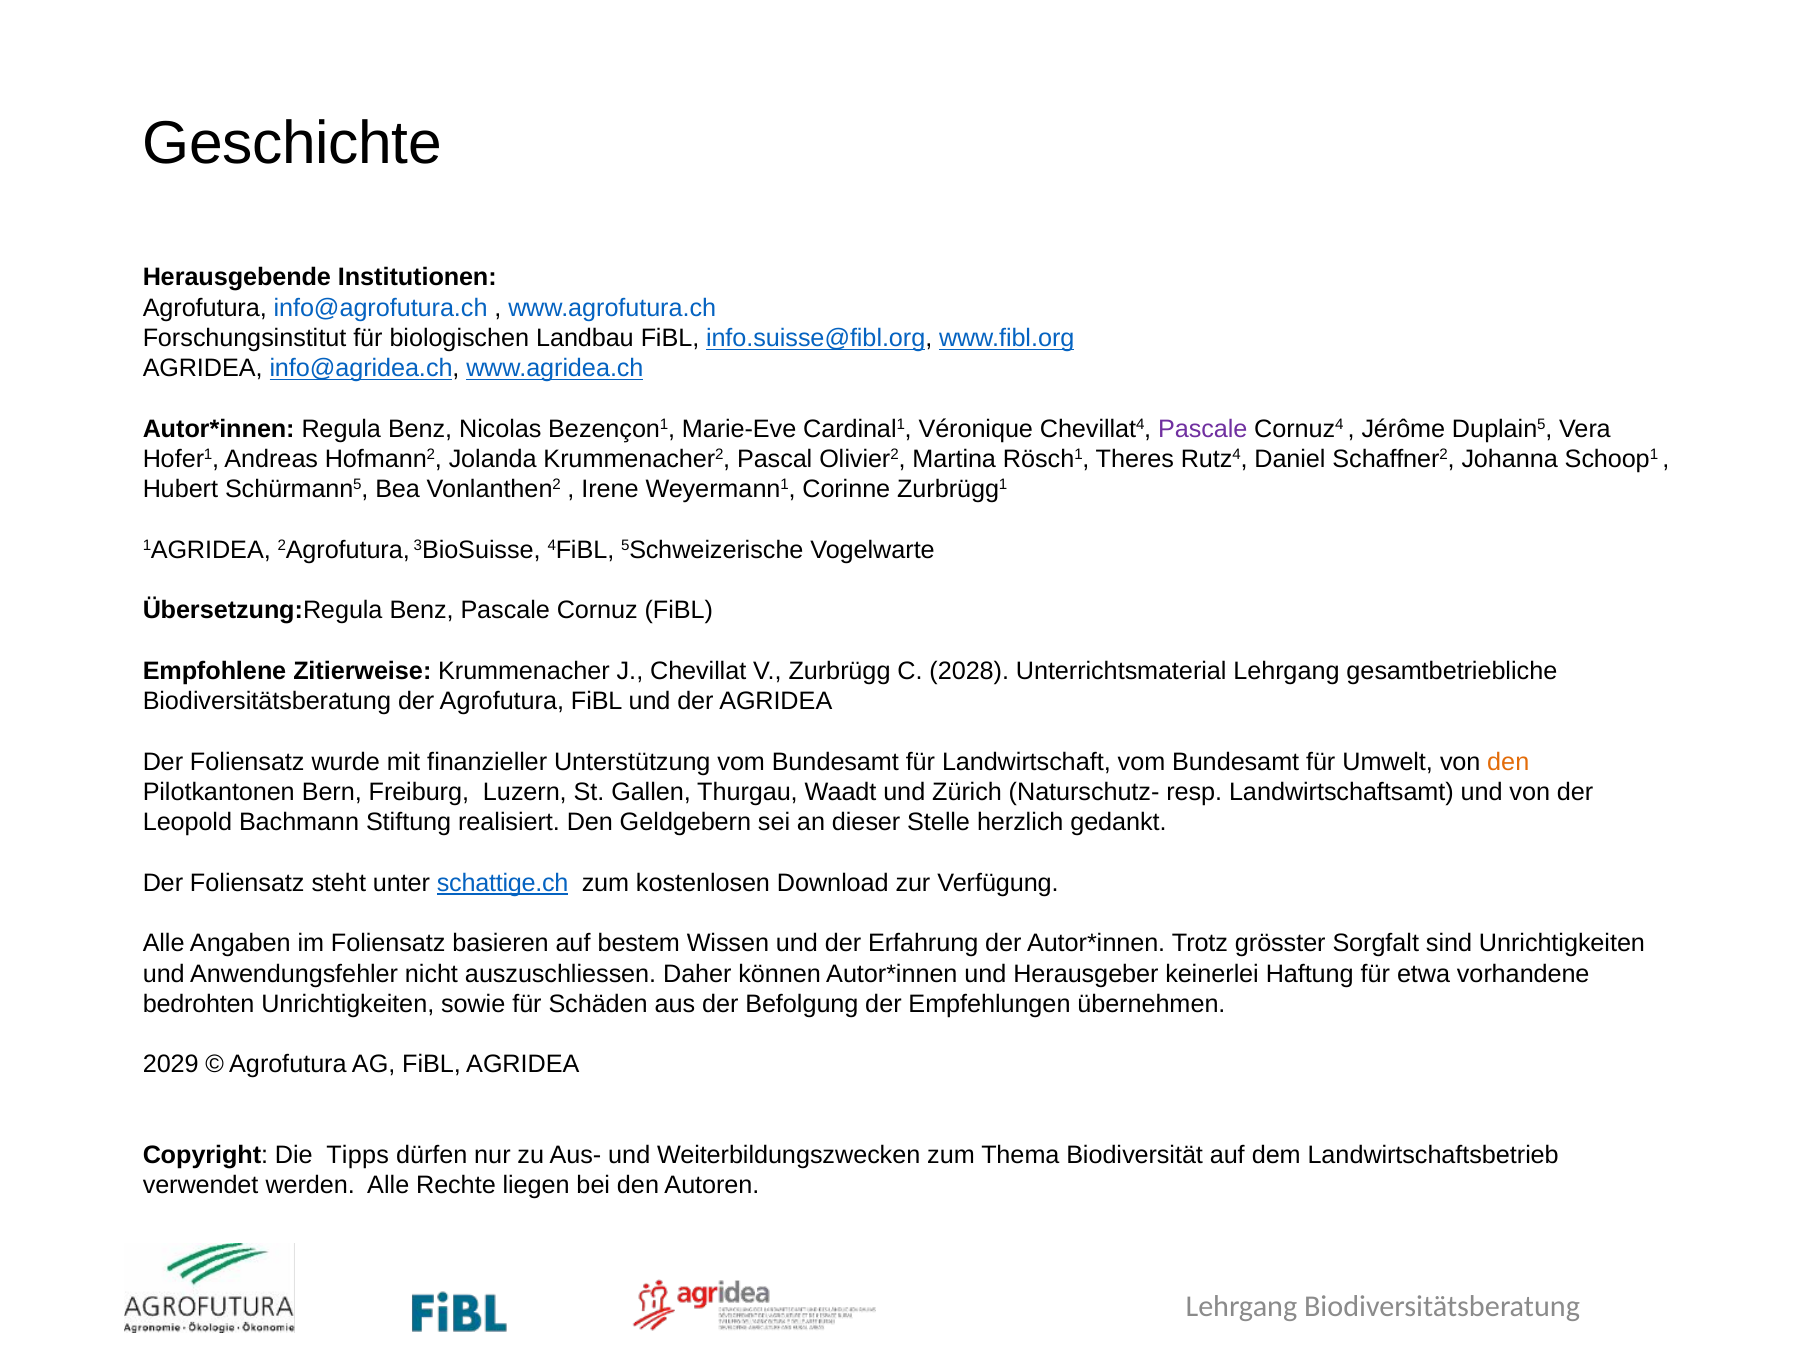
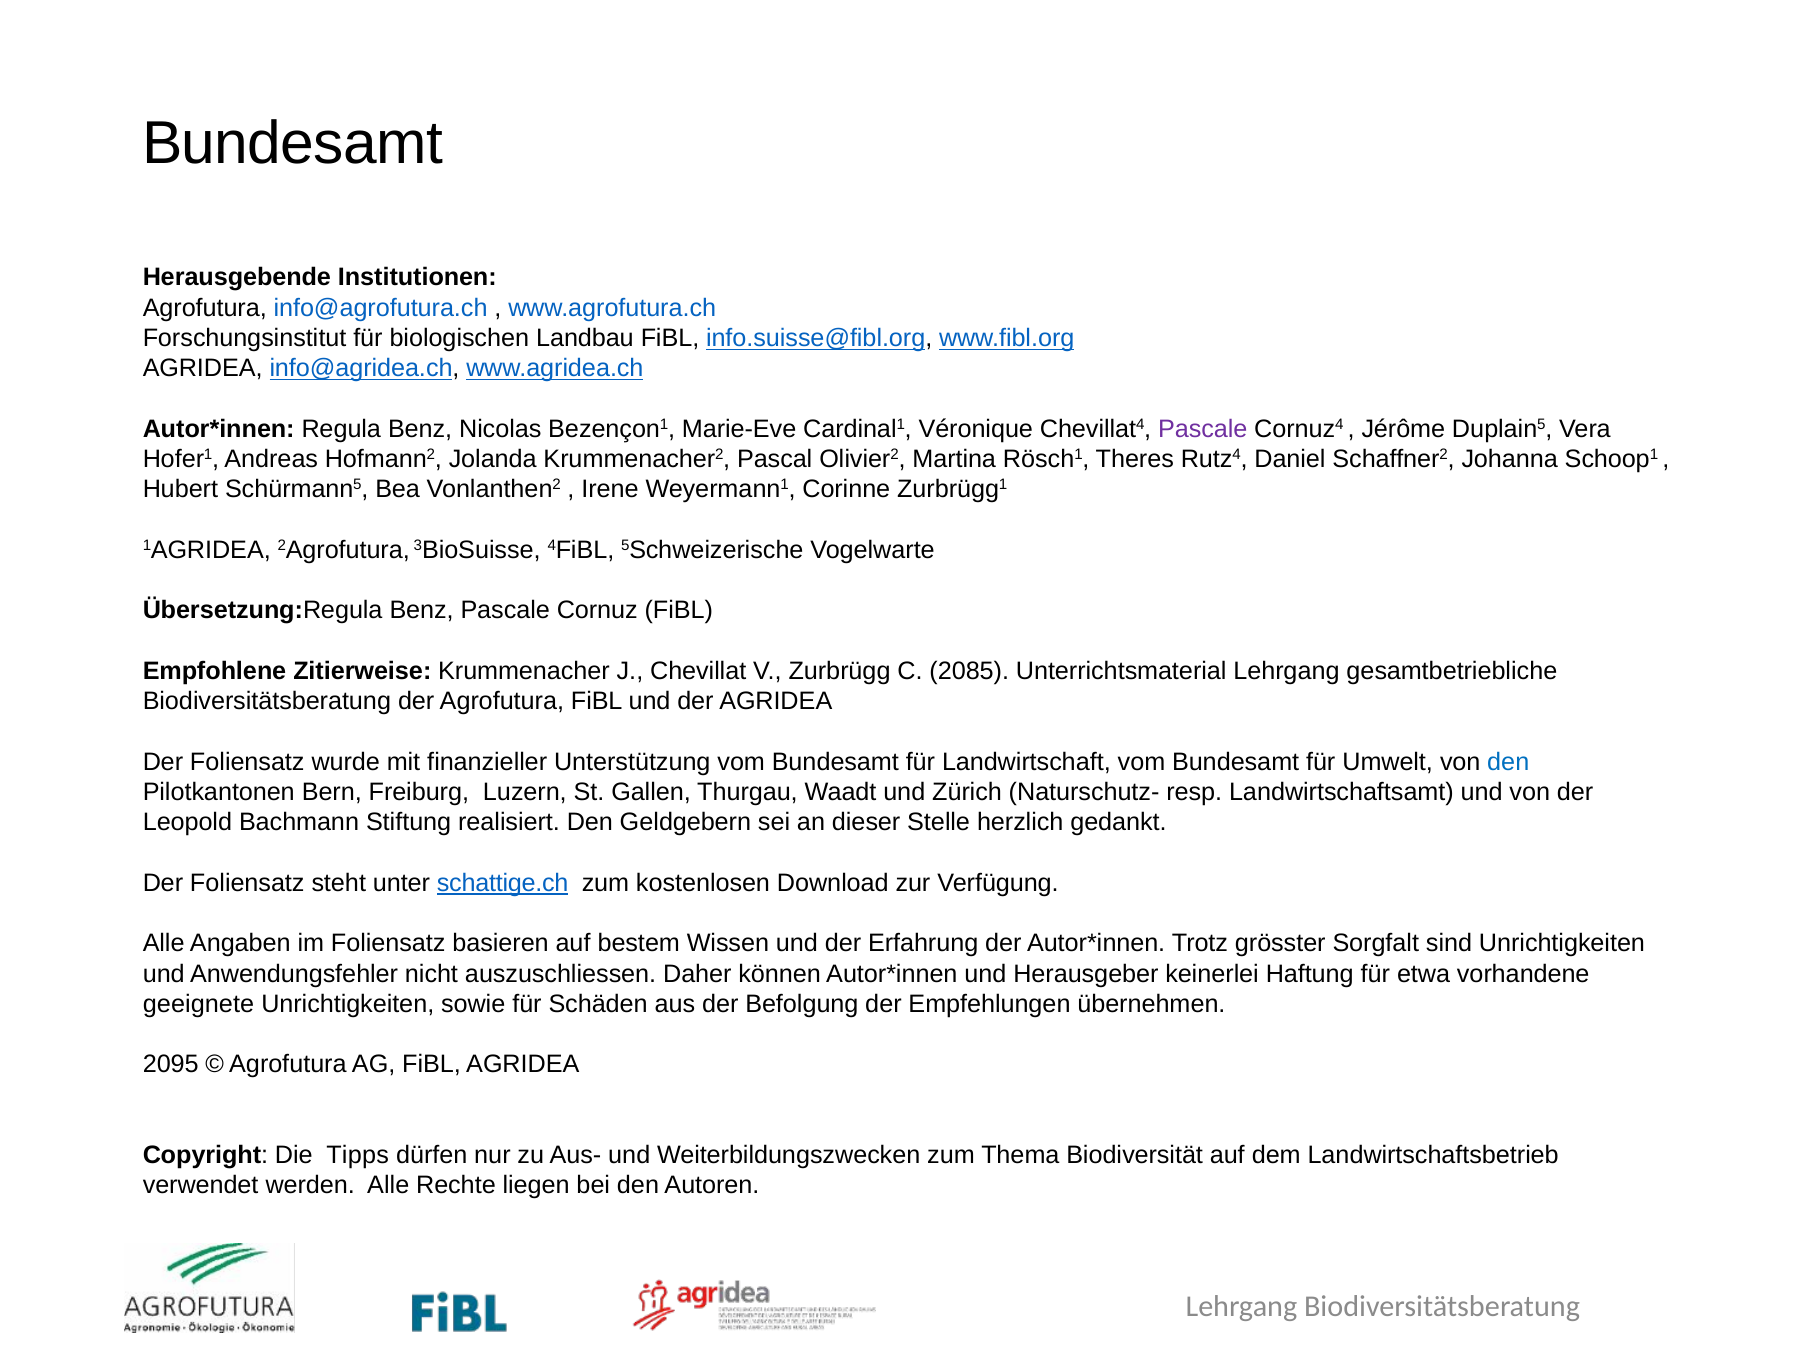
Geschichte at (292, 143): Geschichte -> Bundesamt
2028: 2028 -> 2085
den at (1508, 762) colour: orange -> blue
bedrohten: bedrohten -> geeignete
2029: 2029 -> 2095
